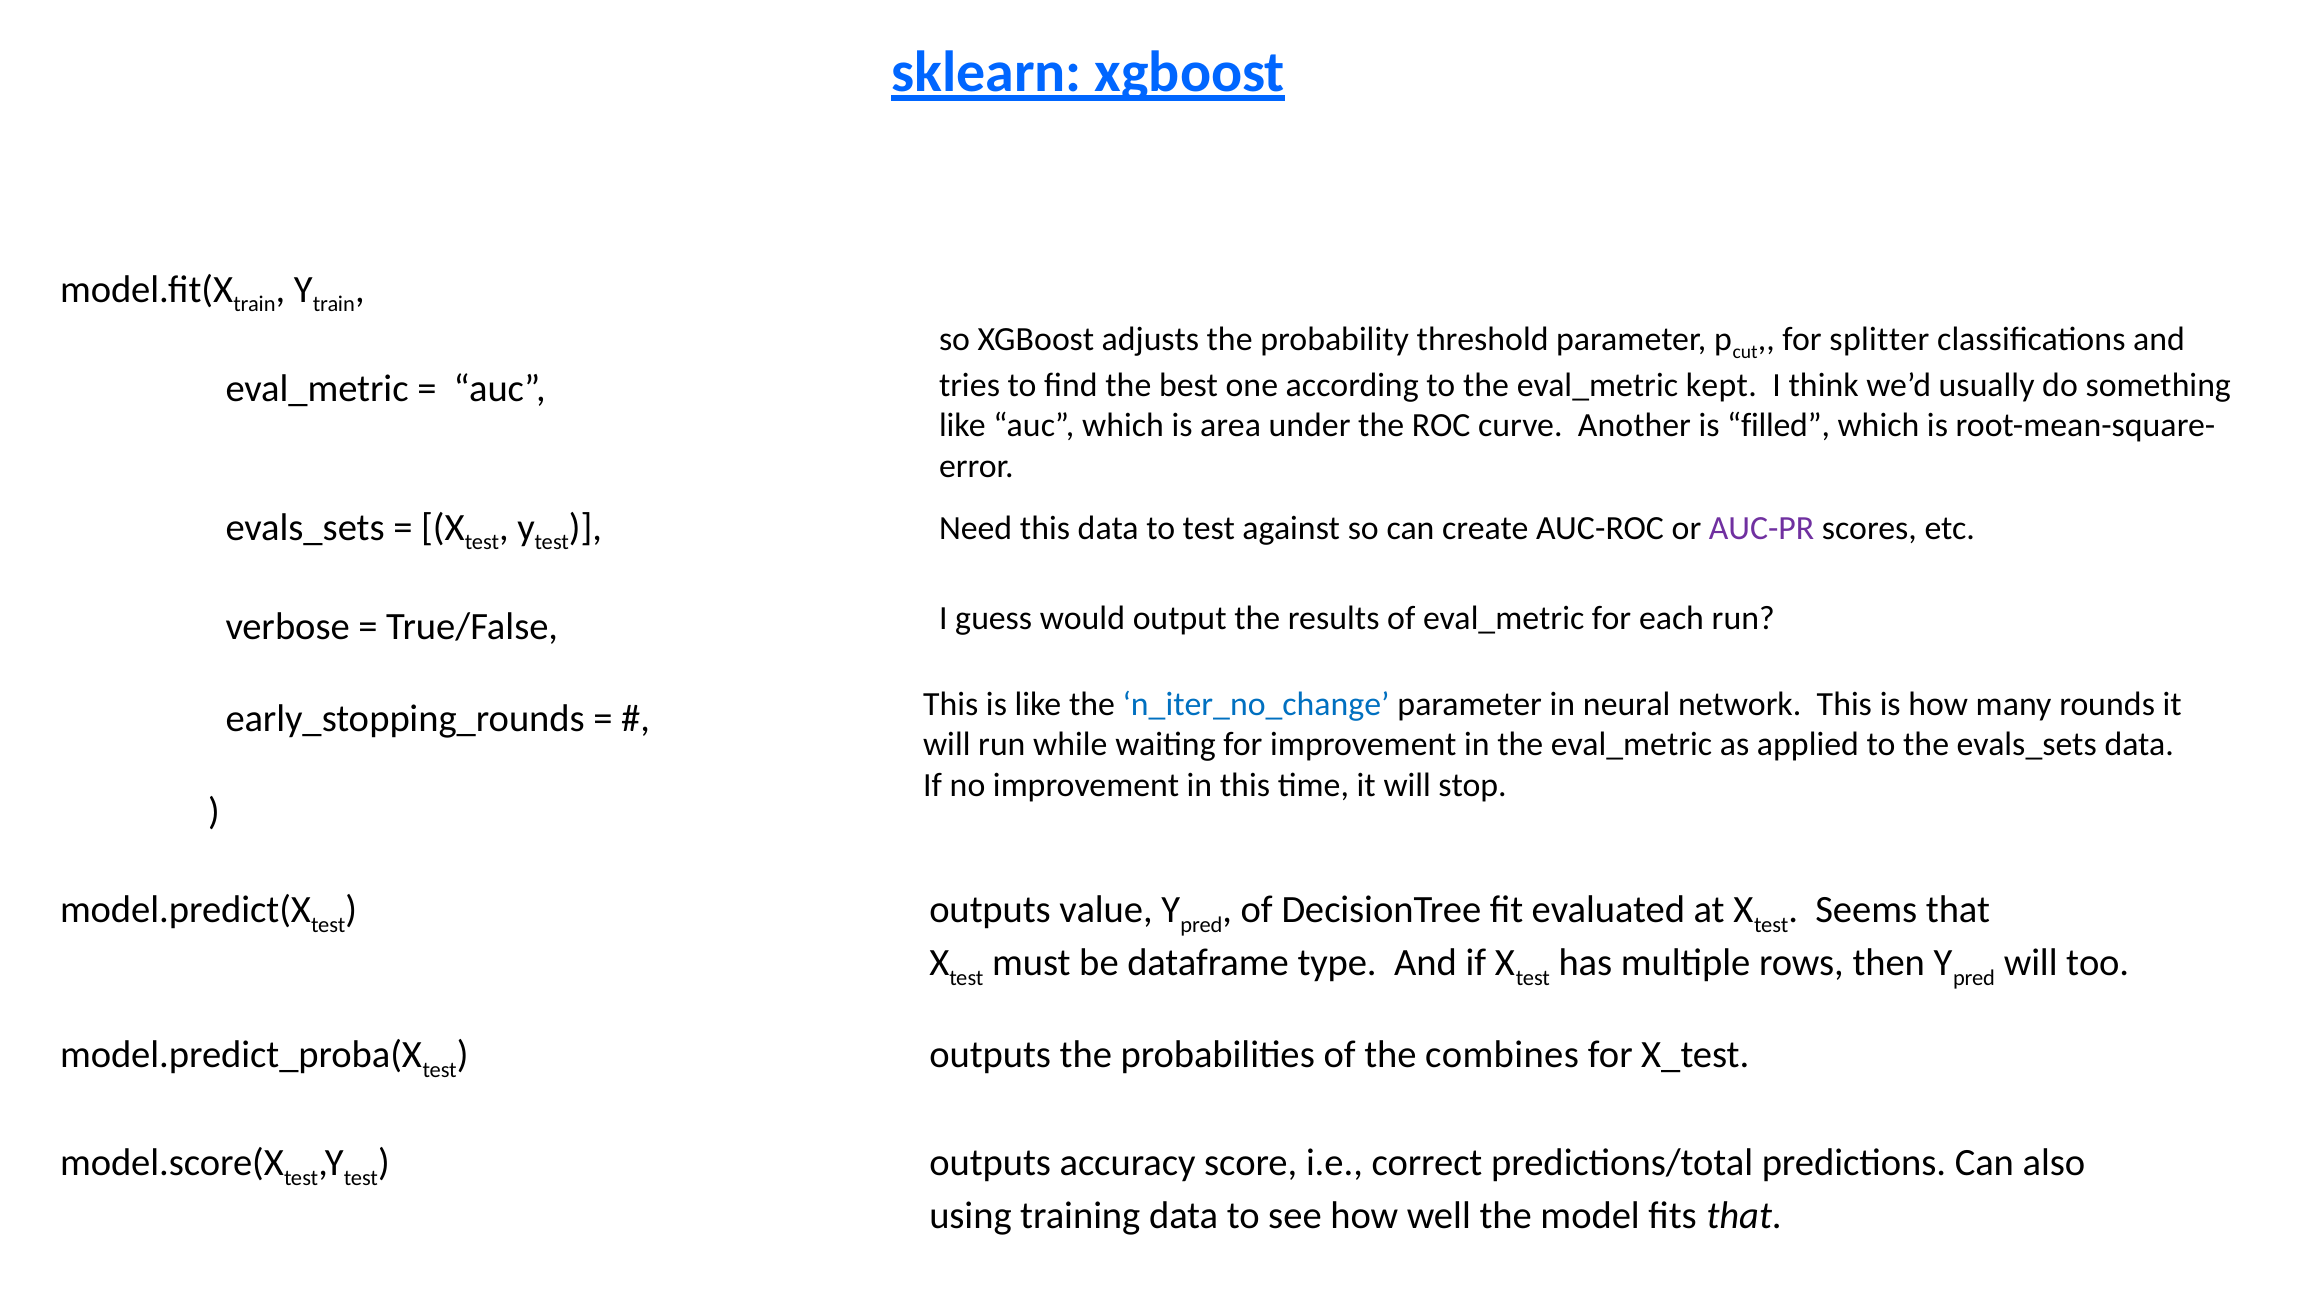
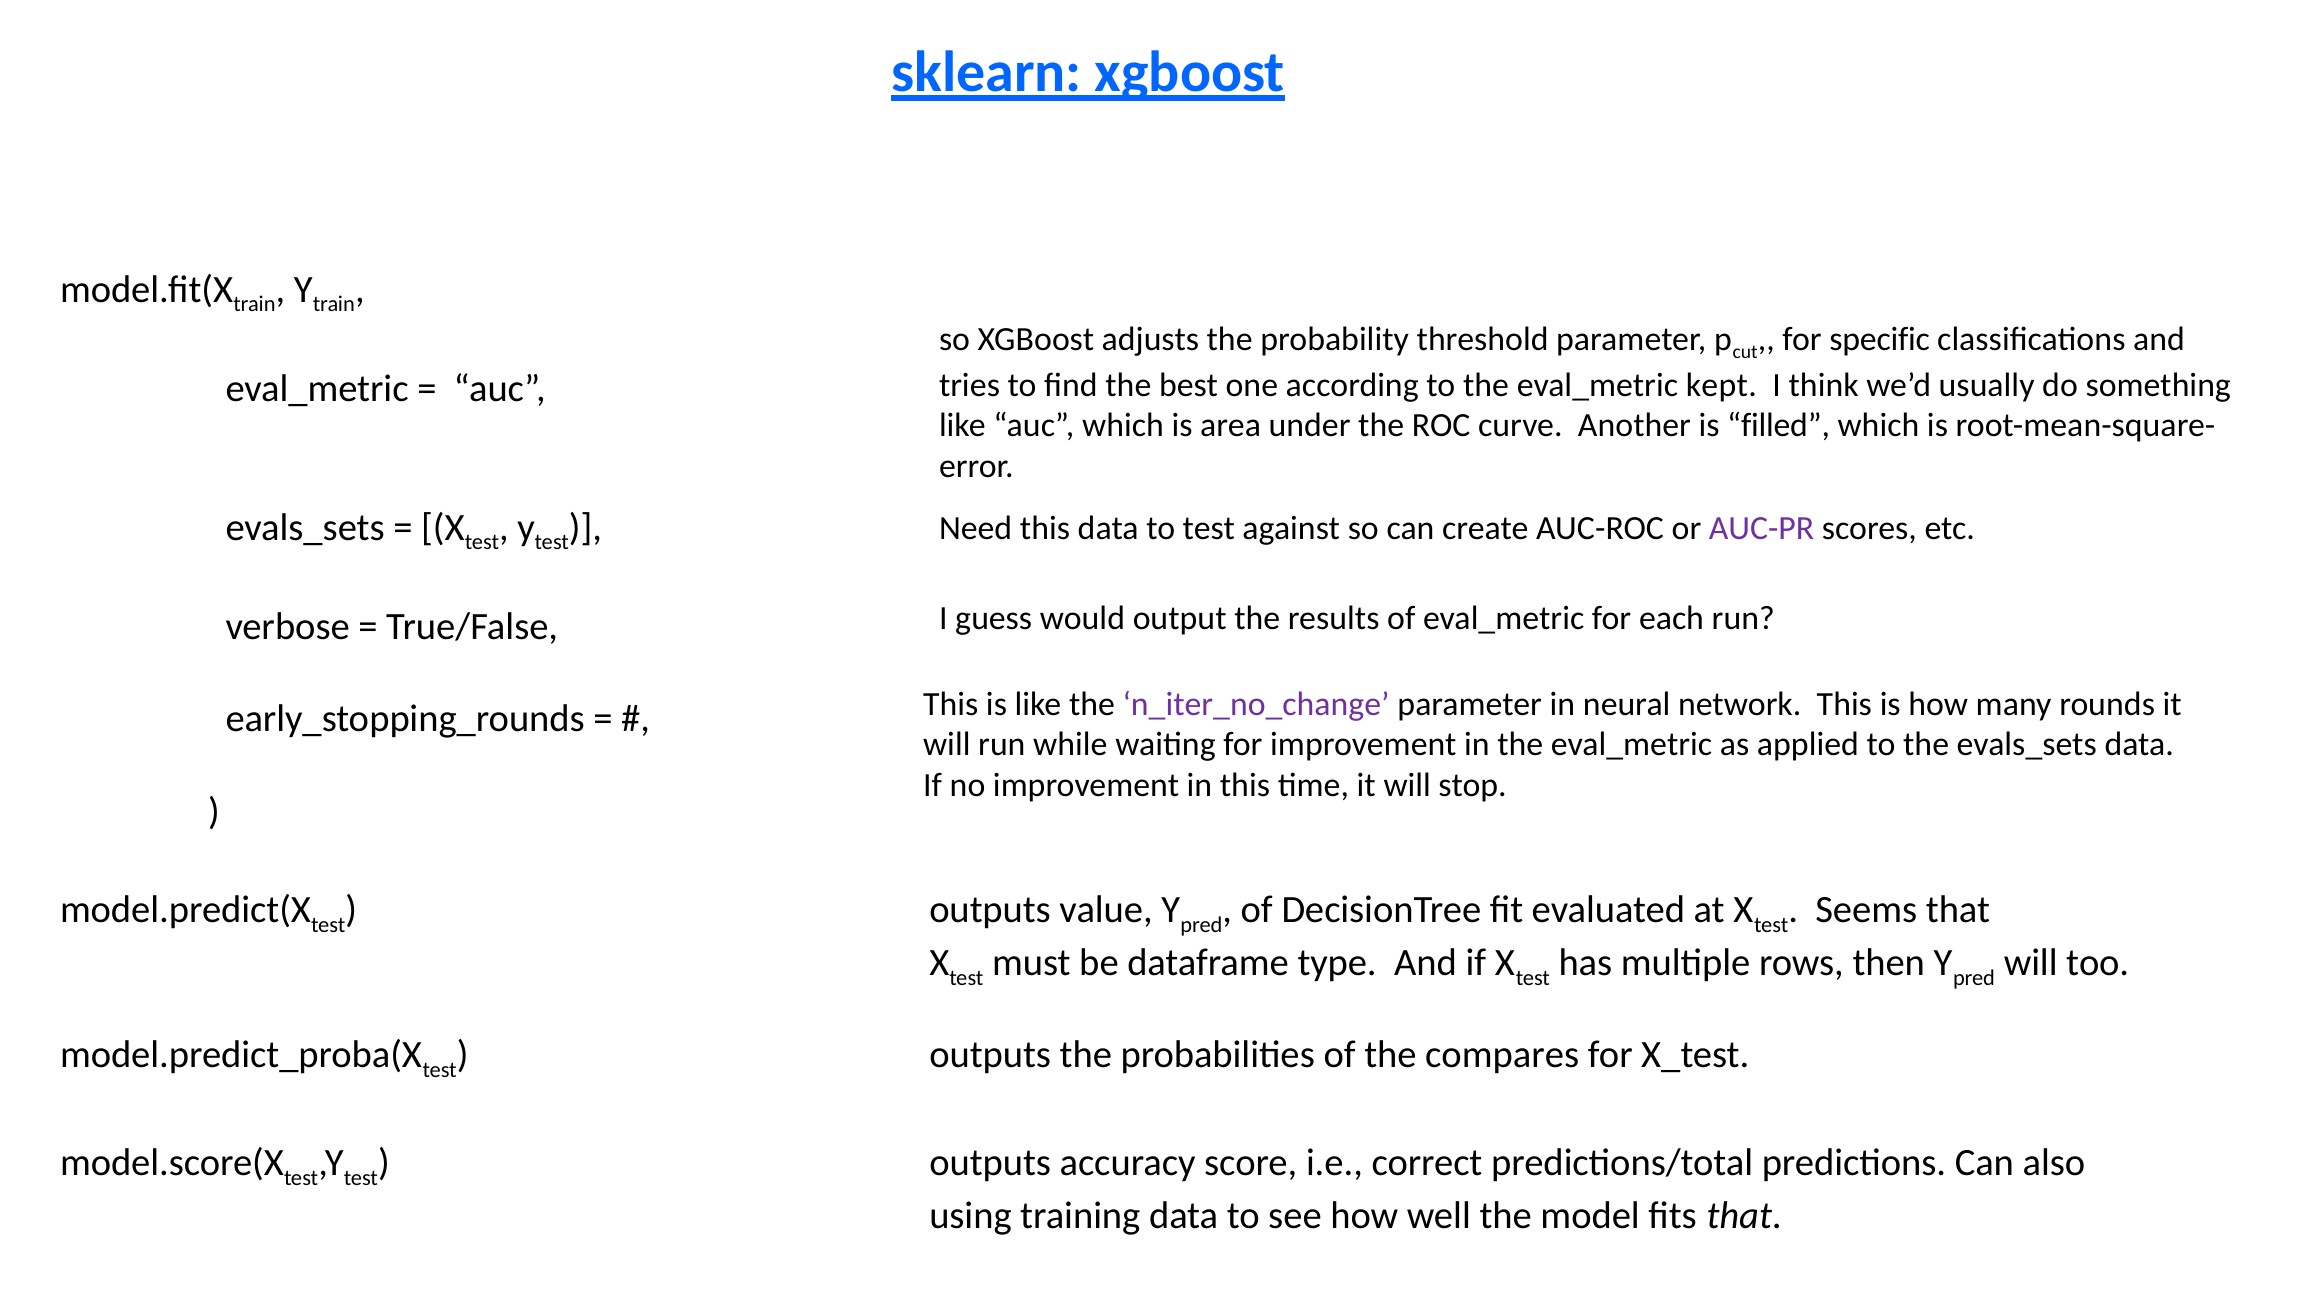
splitter: splitter -> specific
n_iter_no_change colour: blue -> purple
combines: combines -> compares
